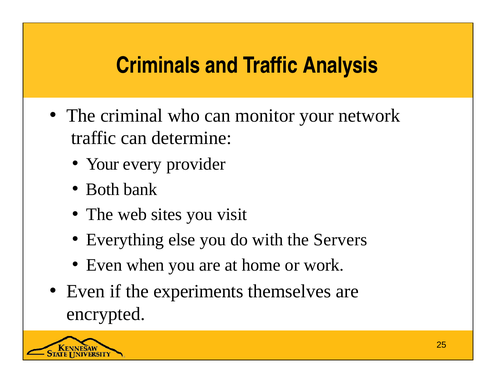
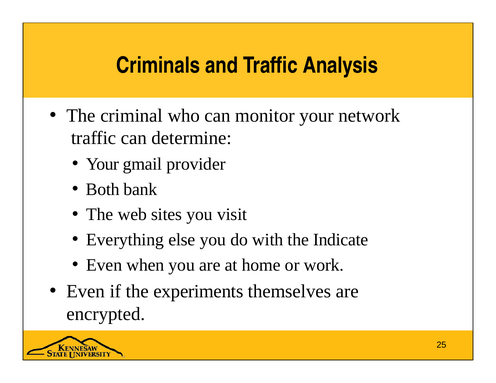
every: every -> gmail
Servers: Servers -> Indicate
